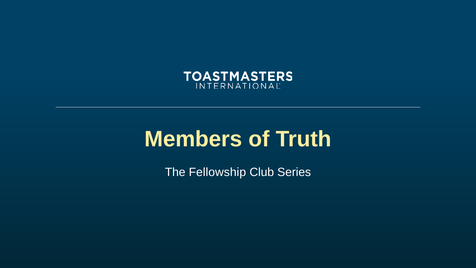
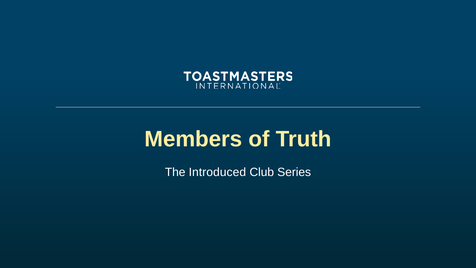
Fellowship: Fellowship -> Introduced
